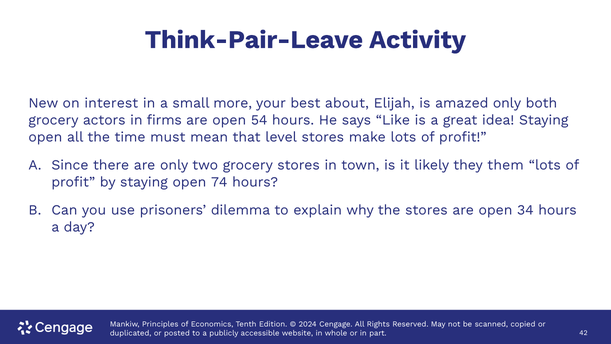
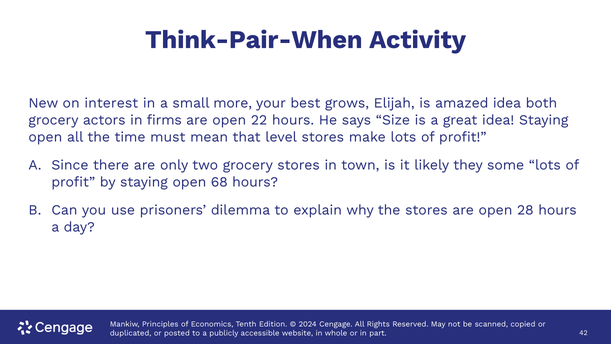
Think-Pair-Leave: Think-Pair-Leave -> Think-Pair-When
about: about -> grows
amazed only: only -> idea
54: 54 -> 22
Like: Like -> Size
them: them -> some
74: 74 -> 68
34: 34 -> 28
